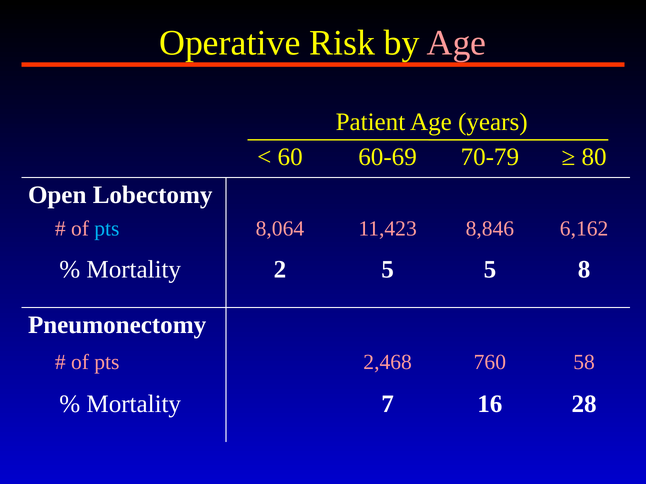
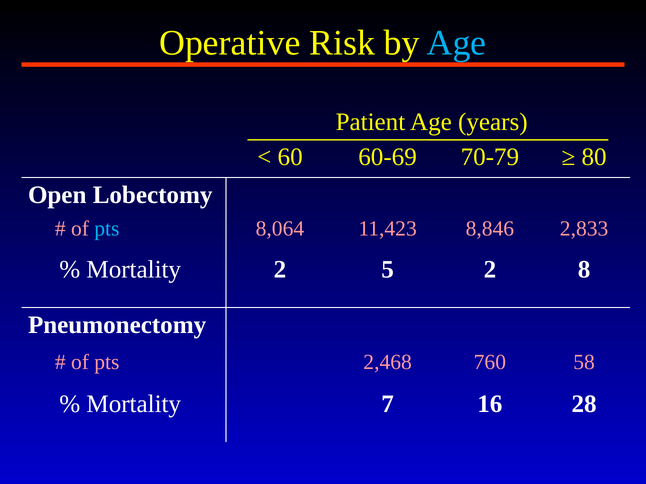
Age at (457, 43) colour: pink -> light blue
6,162: 6,162 -> 2,833
5 5: 5 -> 2
